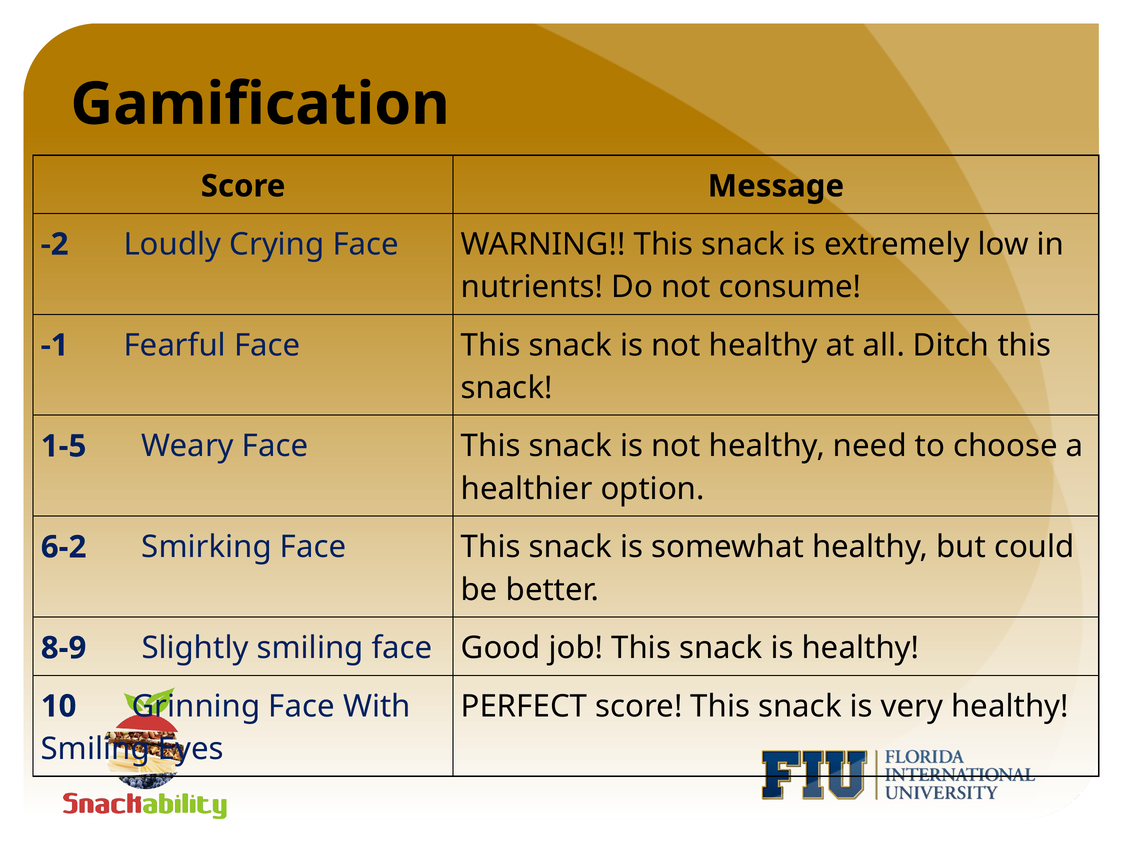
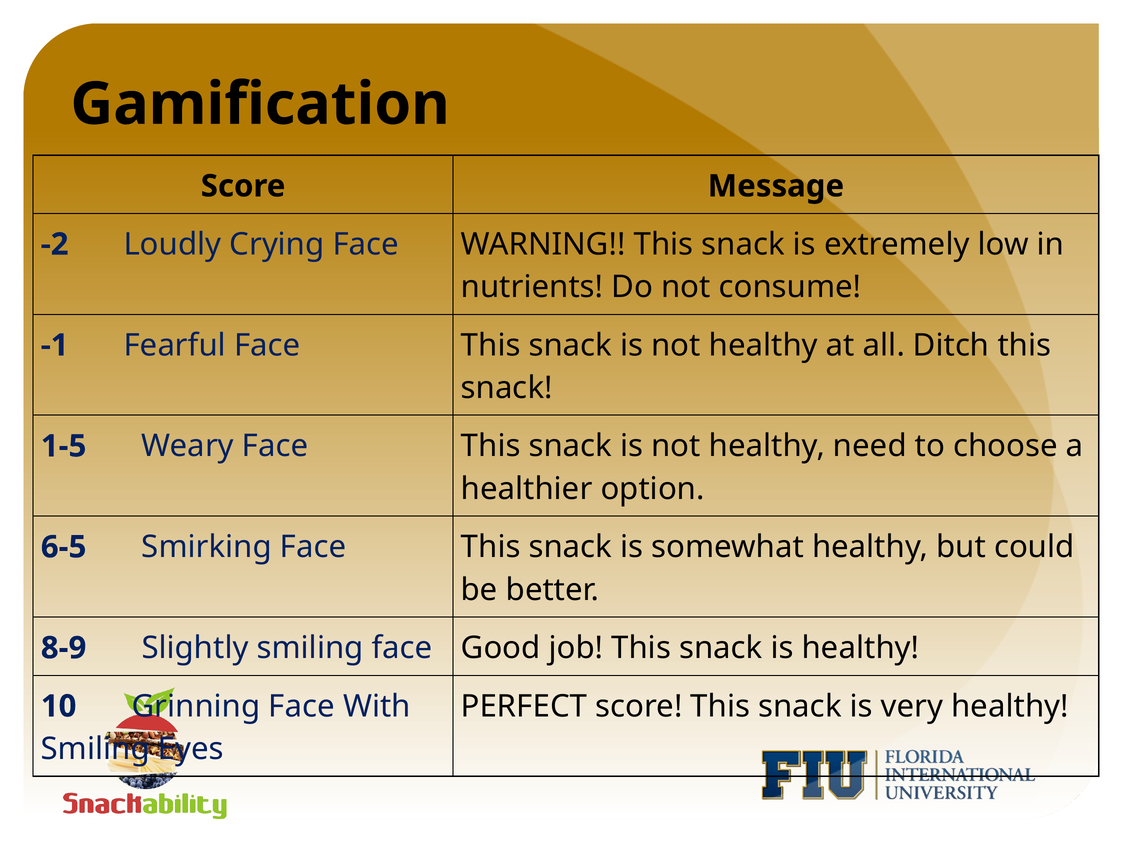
6-2: 6-2 -> 6-5
